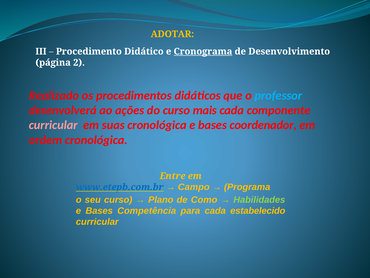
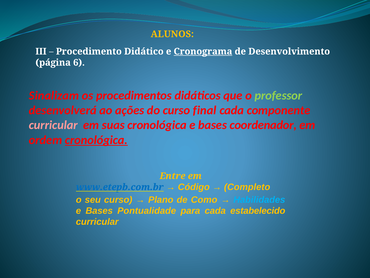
ADOTAR: ADOTAR -> ALUNOS
2: 2 -> 6
Realizado: Realizado -> Sinalizam
professor colour: light blue -> light green
mais: mais -> final
cronológica at (96, 140) underline: none -> present
Campo: Campo -> Código
Programa: Programa -> Completo
Habilidades colour: light green -> light blue
Competência: Competência -> Pontualidade
